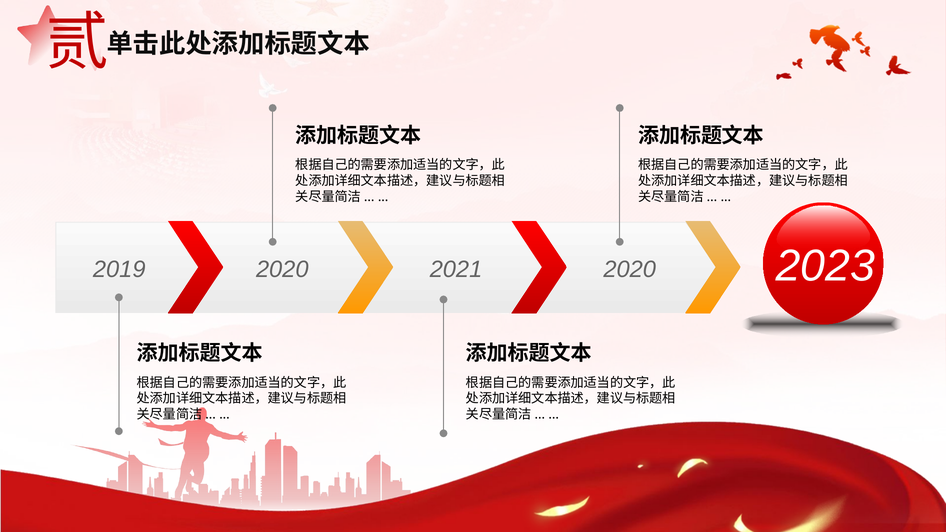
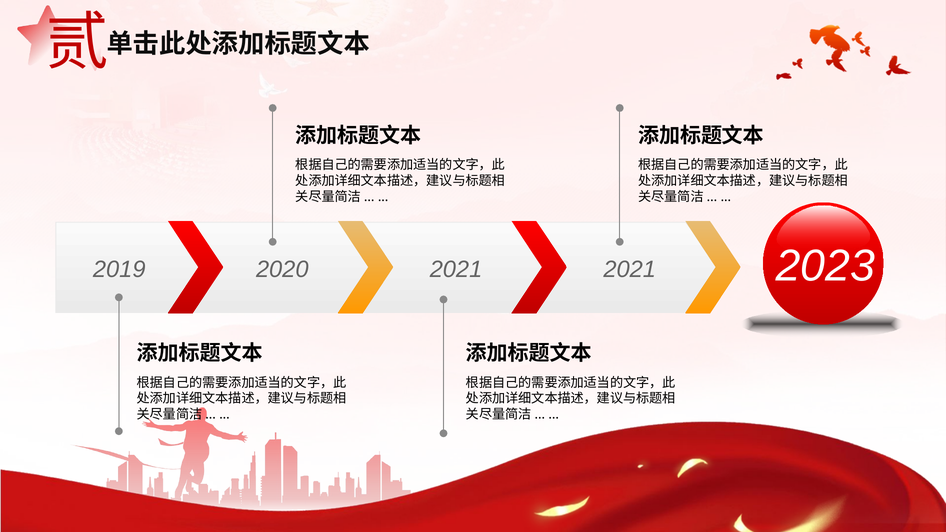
2021 2020: 2020 -> 2021
